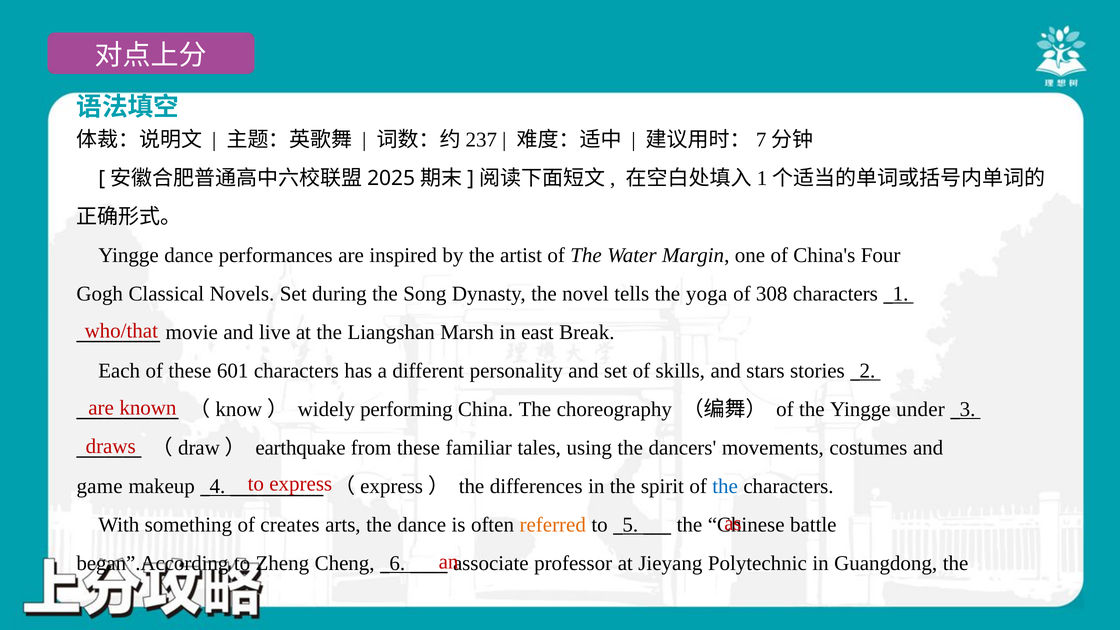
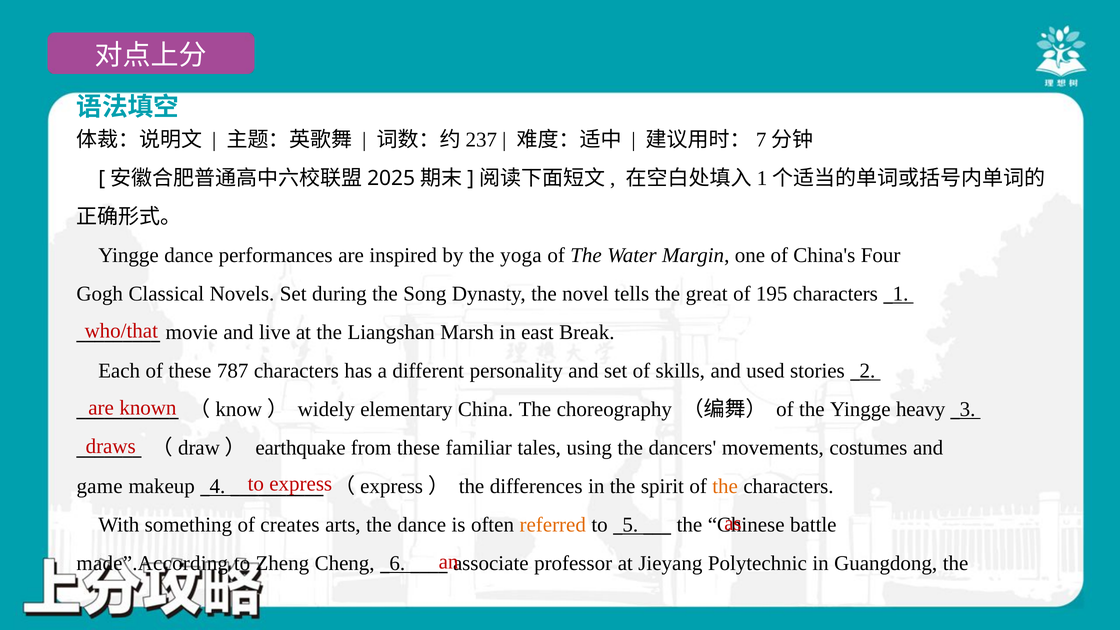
artist: artist -> yoga
yoga: yoga -> great
308: 308 -> 195
601: 601 -> 787
stars: stars -> used
performing: performing -> elementary
under: under -> heavy
the at (725, 486) colour: blue -> orange
began”.According: began”.According -> made”.According
